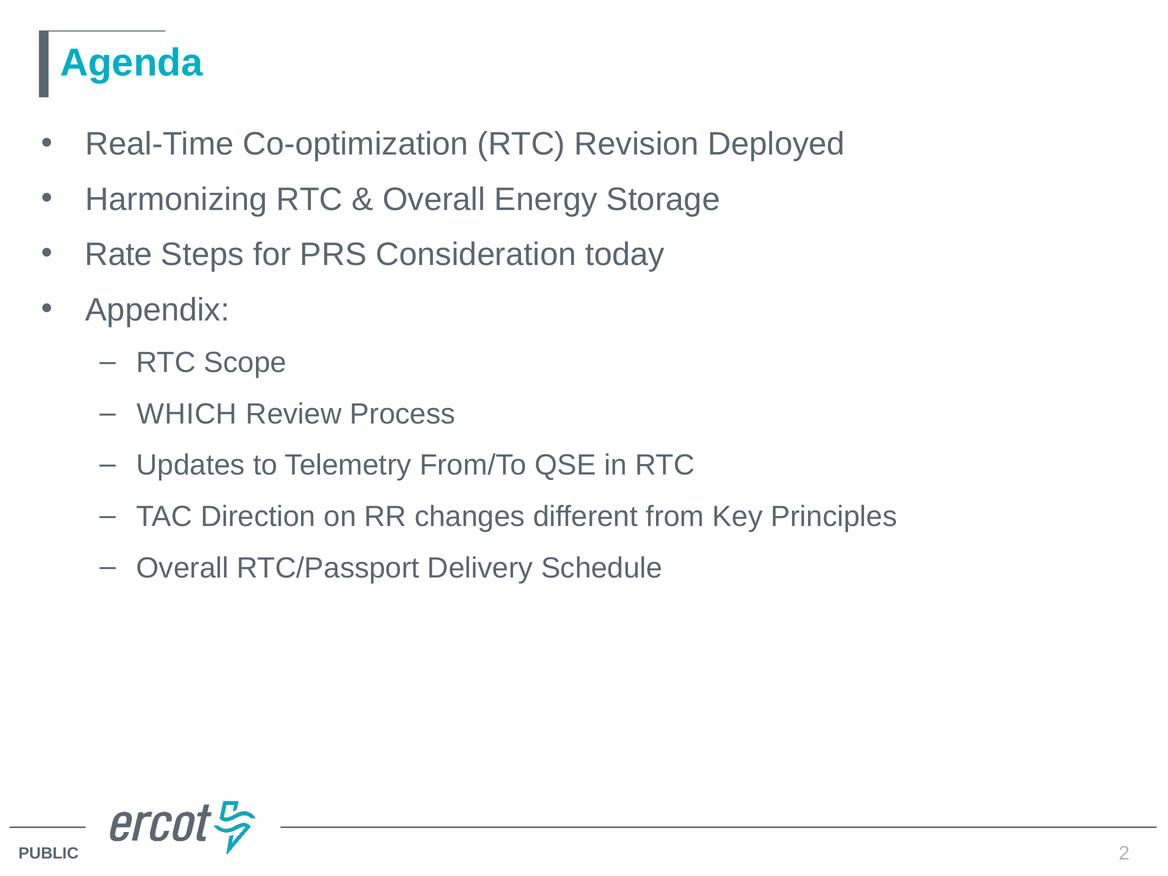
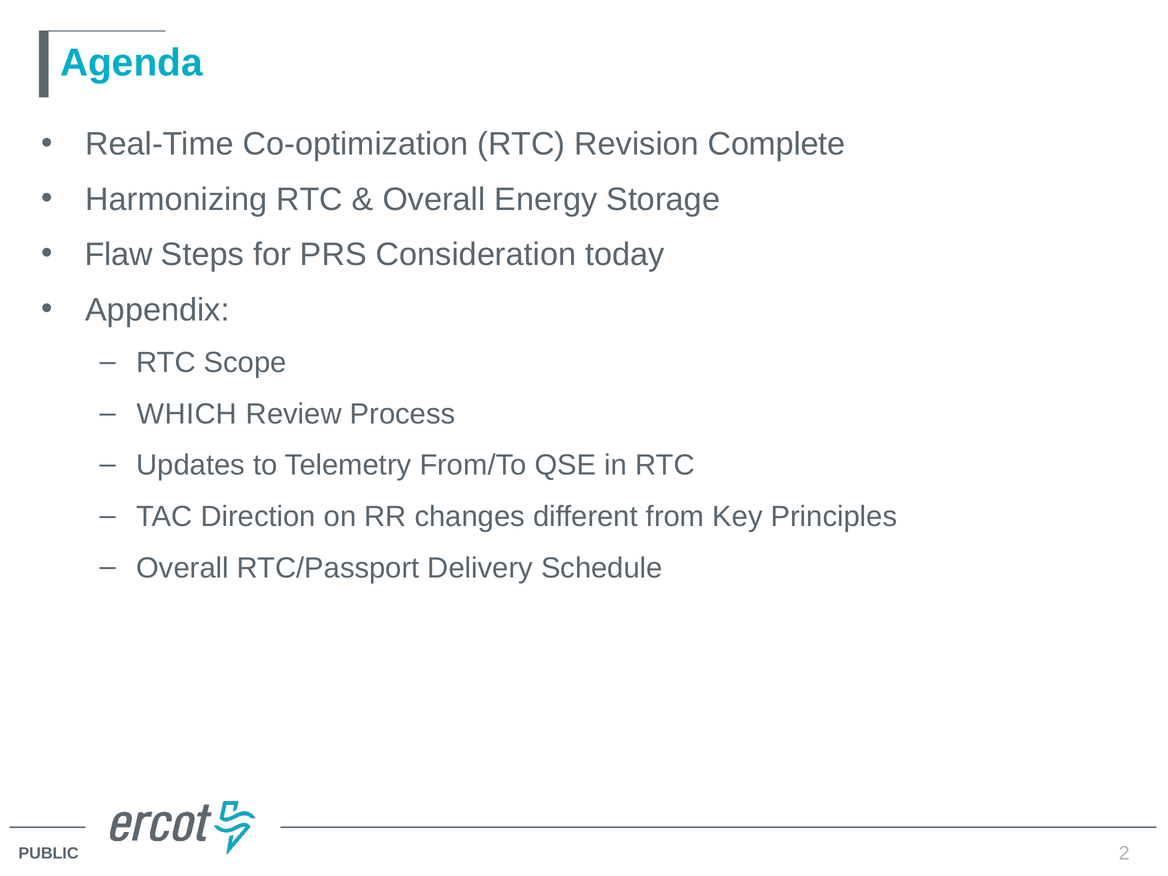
Deployed: Deployed -> Complete
Rate: Rate -> Flaw
